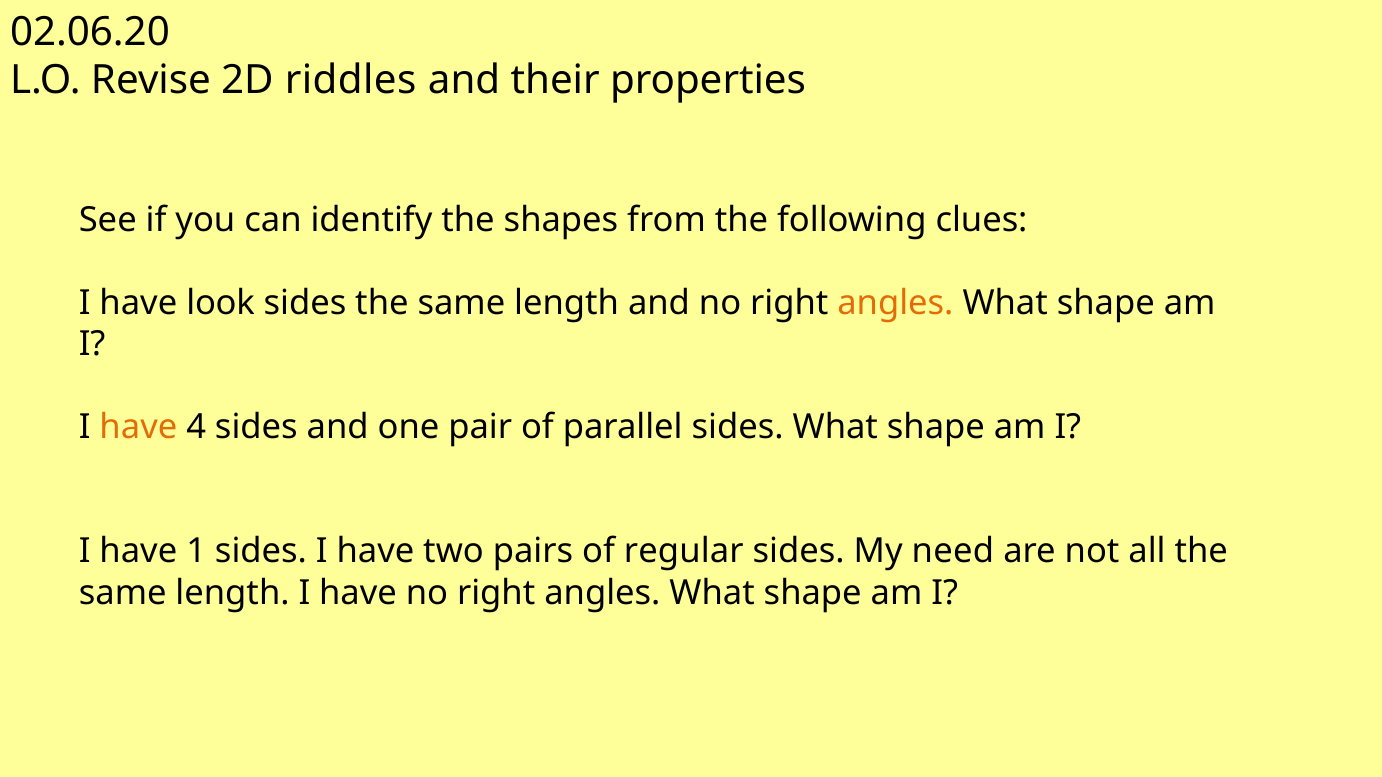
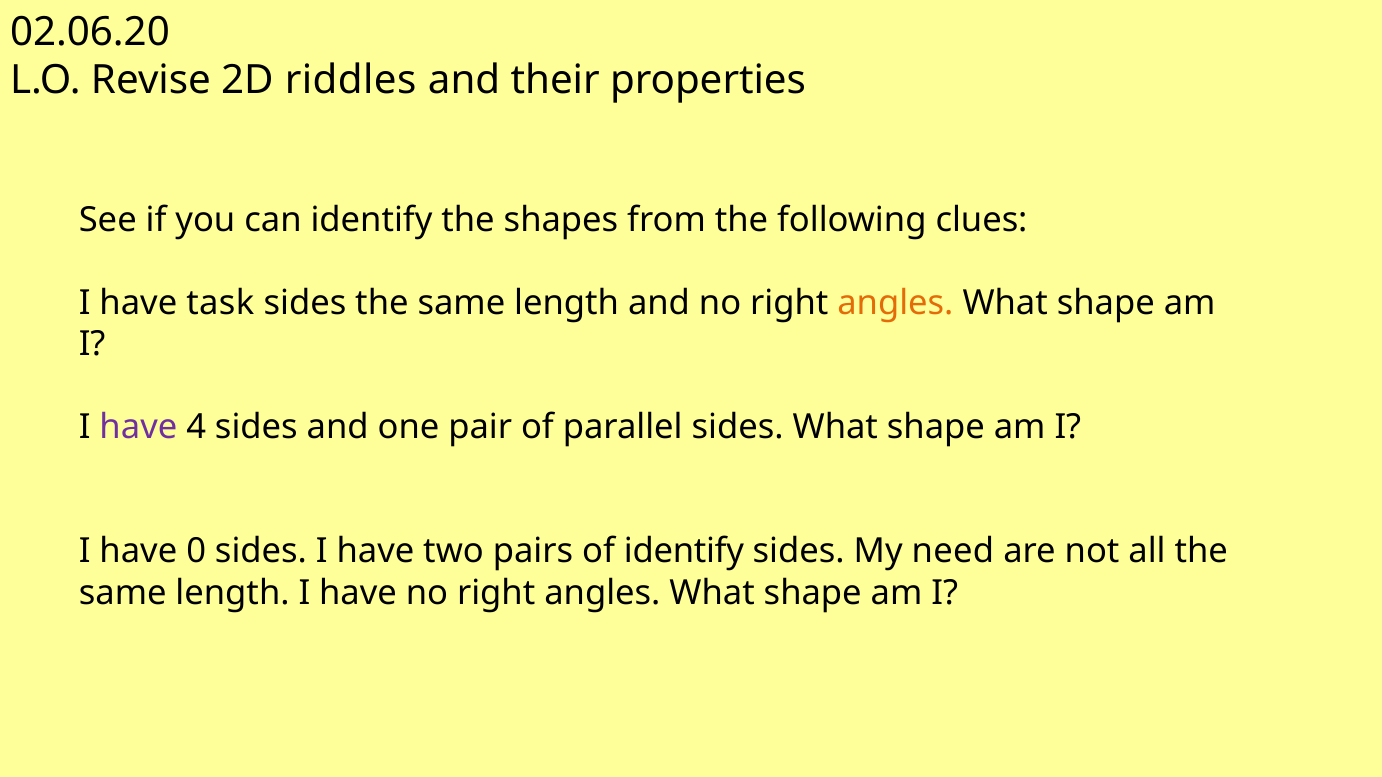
look: look -> task
have at (138, 427) colour: orange -> purple
1: 1 -> 0
of regular: regular -> identify
